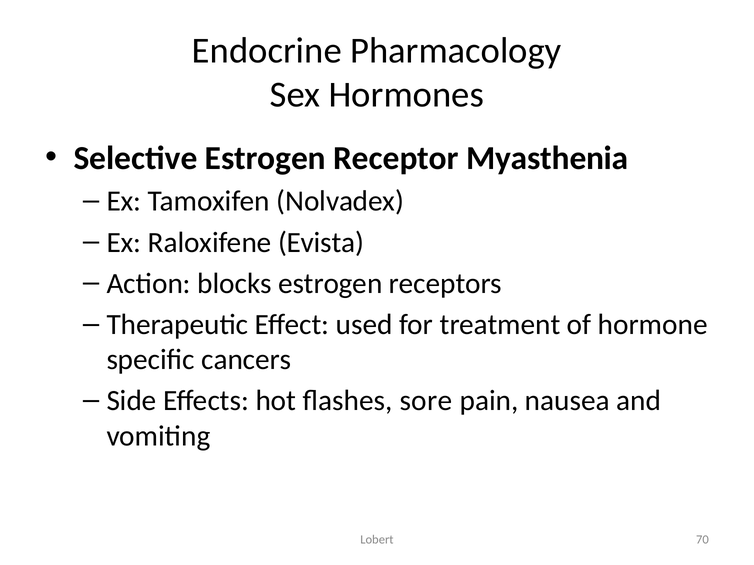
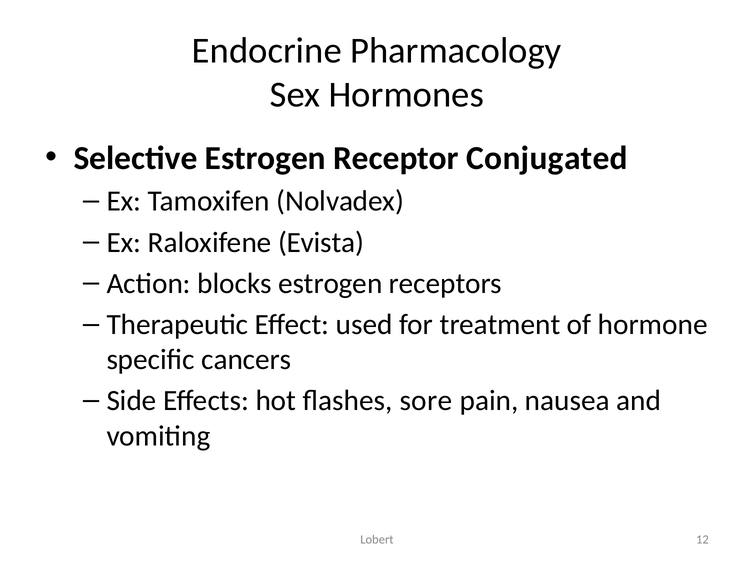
Myasthenia: Myasthenia -> Conjugated
70: 70 -> 12
